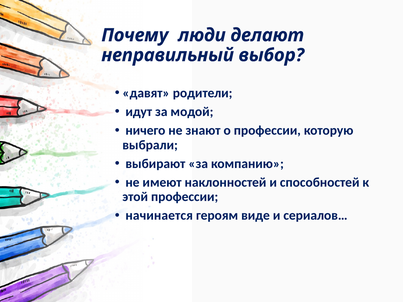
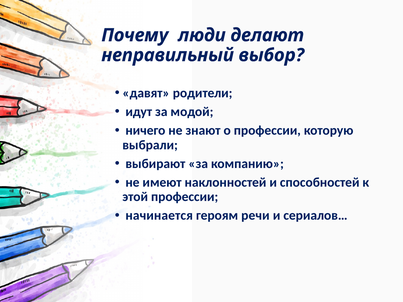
виде: виде -> речи
